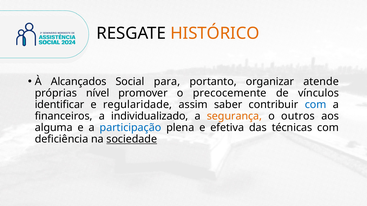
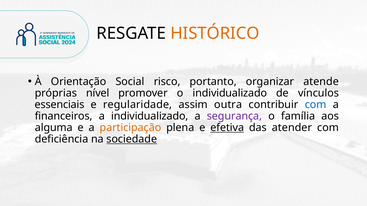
Alcançados: Alcançados -> Orientação
para: para -> risco
o precocemente: precocemente -> individualizado
identificar: identificar -> essenciais
saber: saber -> outra
segurança colour: orange -> purple
outros: outros -> família
participação colour: blue -> orange
efetiva underline: none -> present
técnicas: técnicas -> atender
